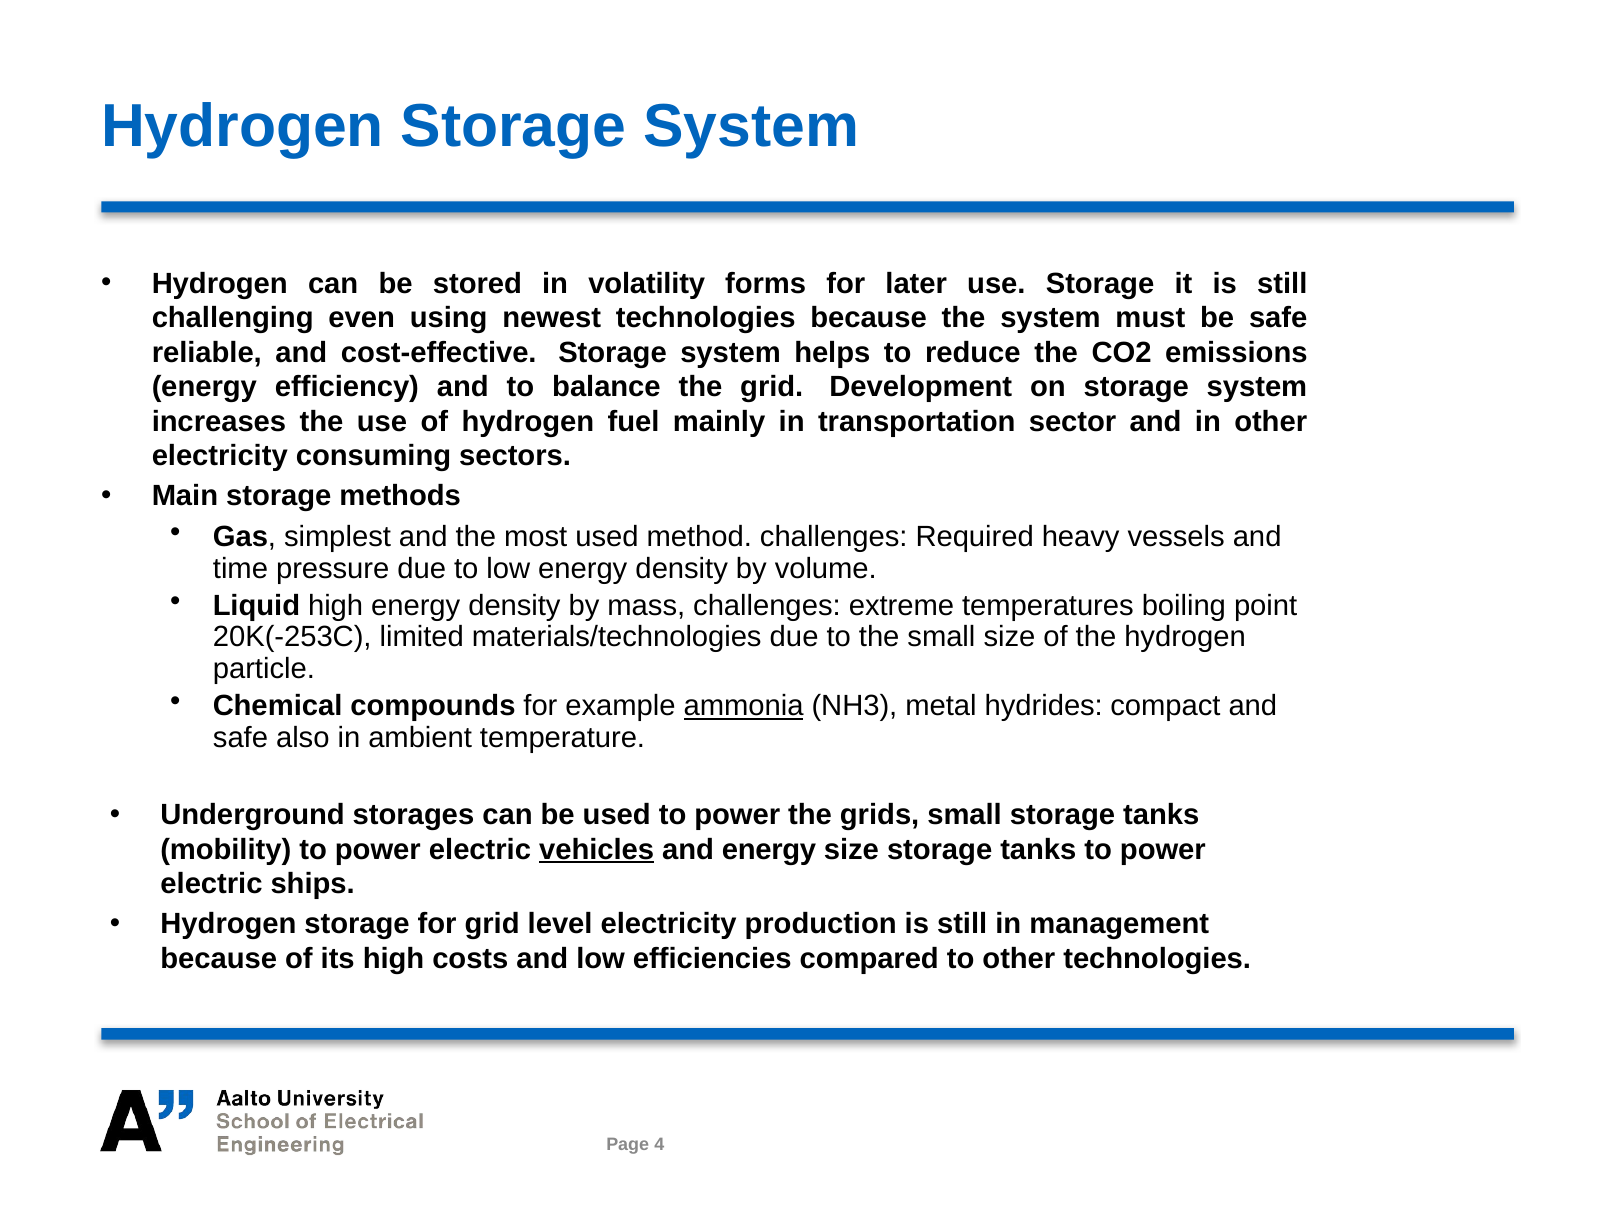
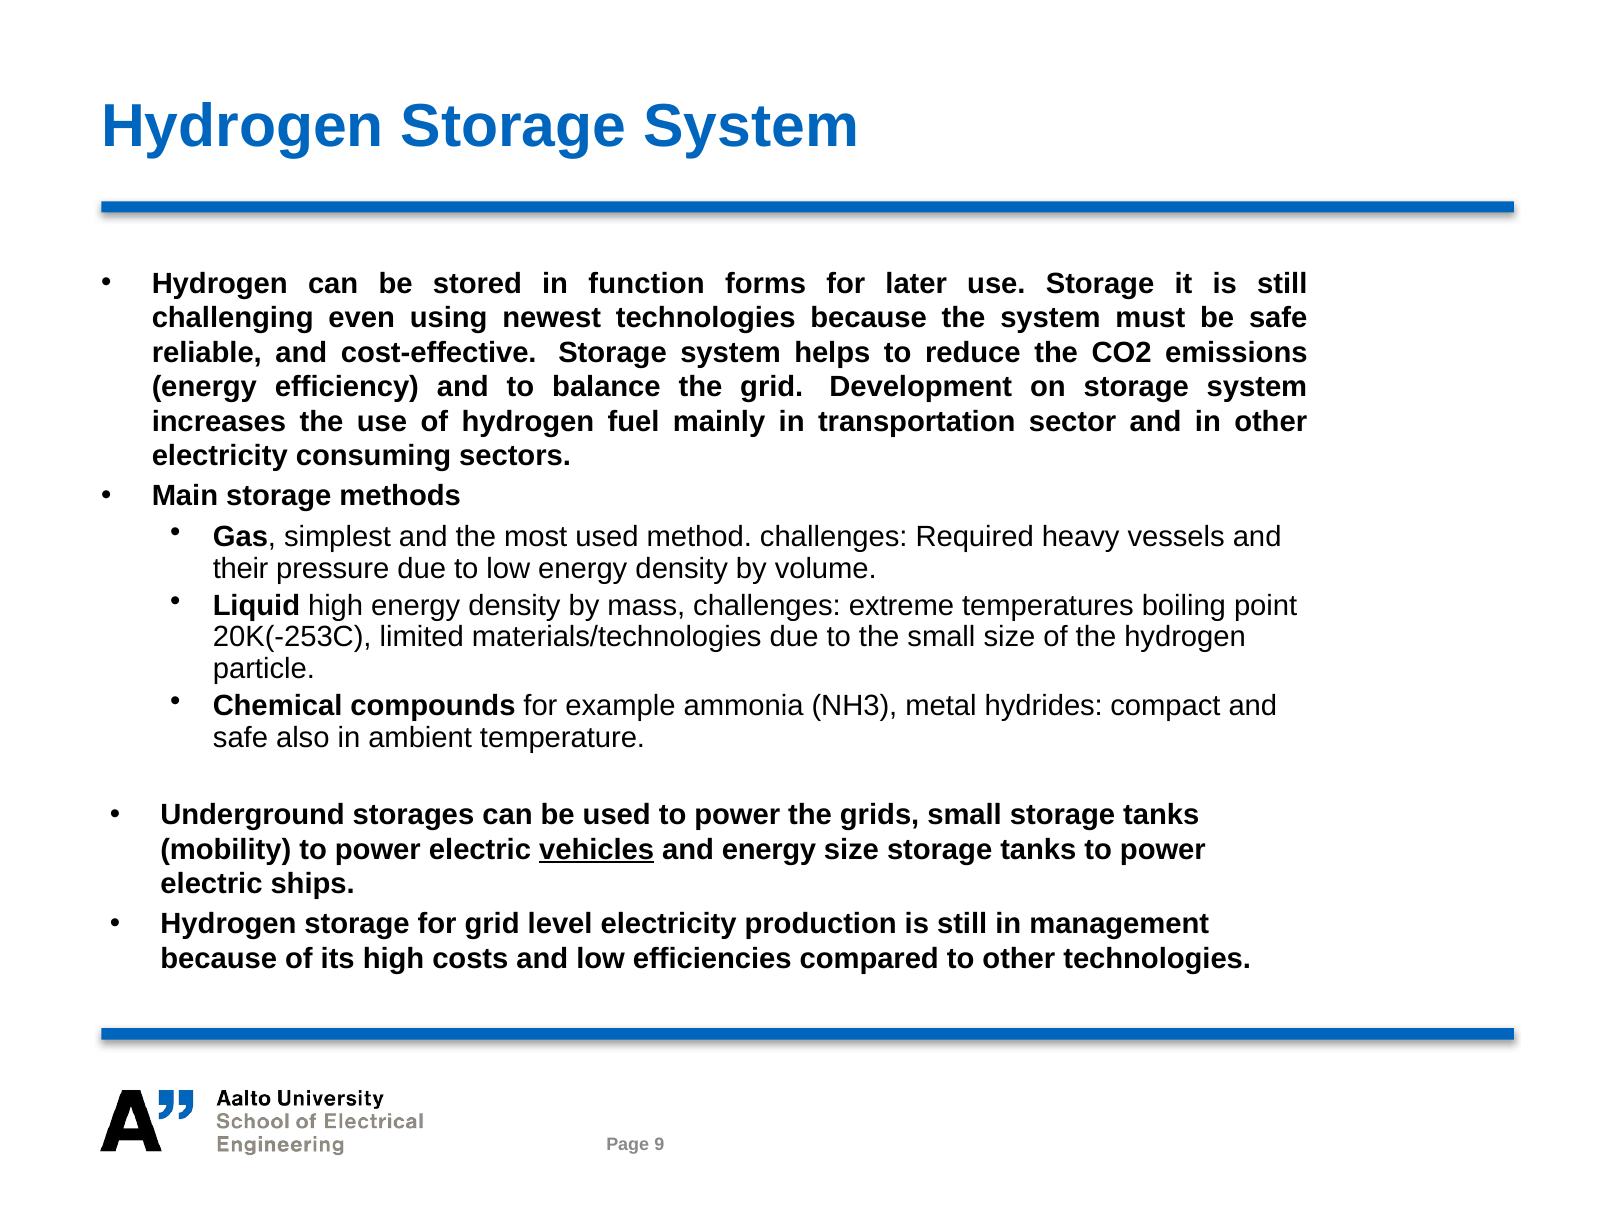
volatility: volatility -> function
time: time -> their
ammonia underline: present -> none
4: 4 -> 9
